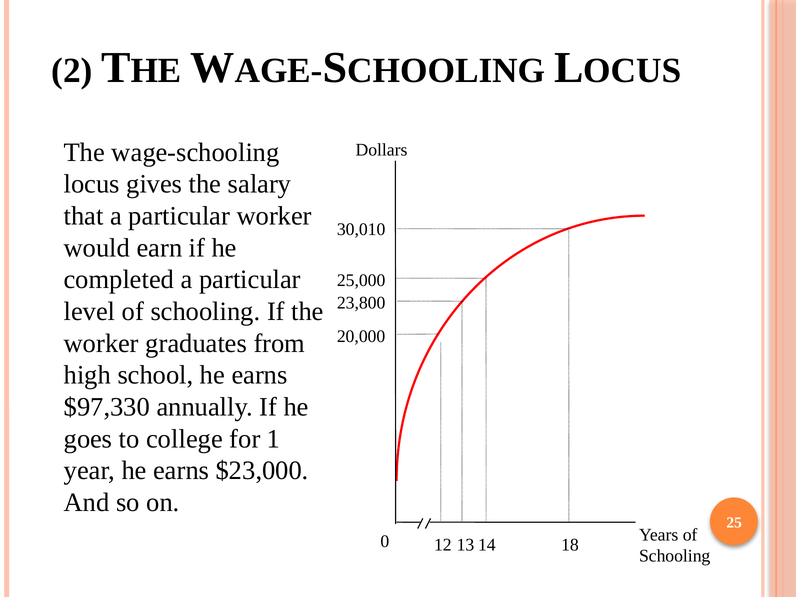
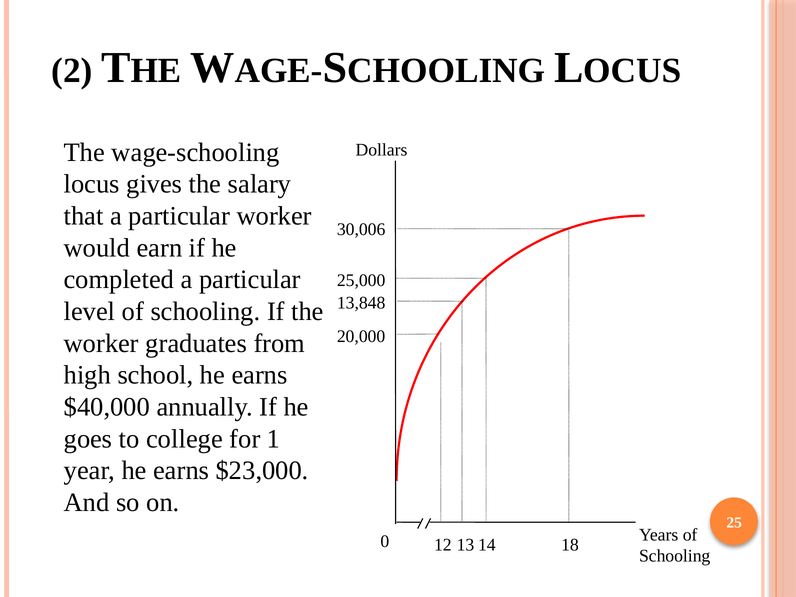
30,010: 30,010 -> 30,006
23,800: 23,800 -> 13,848
$97,330: $97,330 -> $40,000
